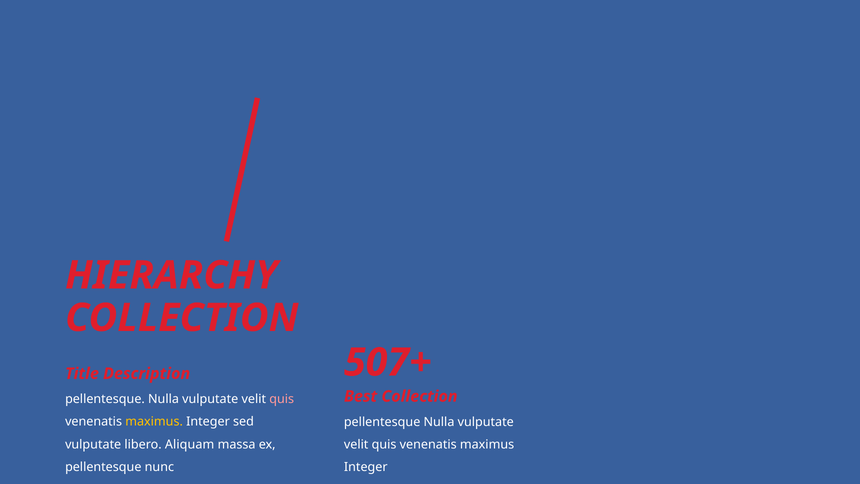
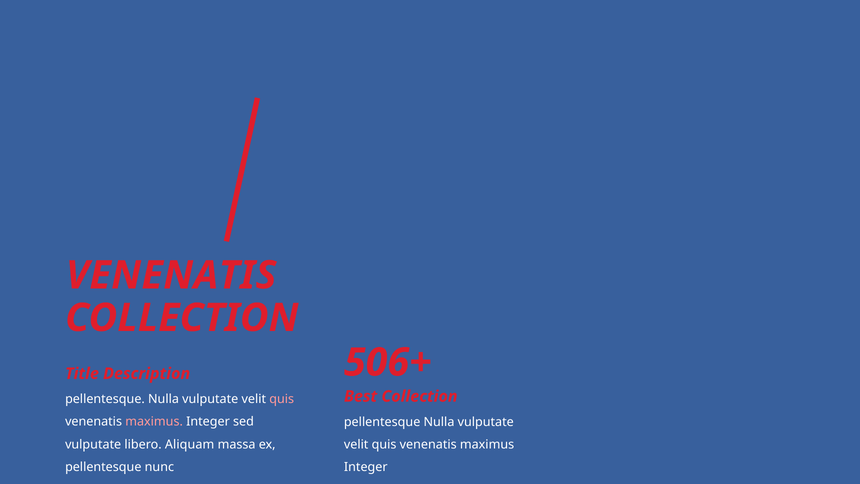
HIERARCHY at (171, 275): HIERARCHY -> VENENATIS
507+: 507+ -> 506+
maximus at (154, 422) colour: yellow -> pink
